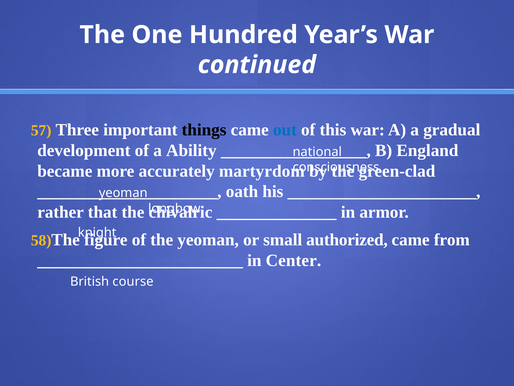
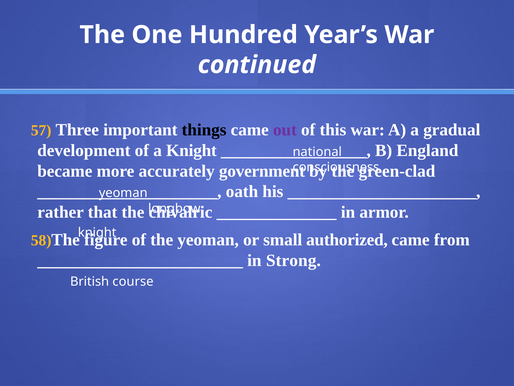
out colour: blue -> purple
a Ability: Ability -> Knight
martyrdom: martyrdom -> government
Center: Center -> Strong
